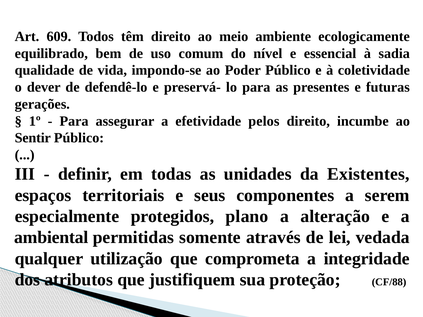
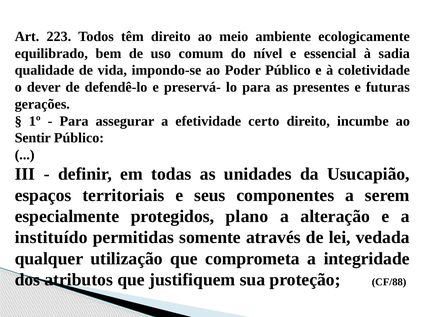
609: 609 -> 223
pelos: pelos -> certo
Existentes: Existentes -> Usucapião
ambiental: ambiental -> instituído
